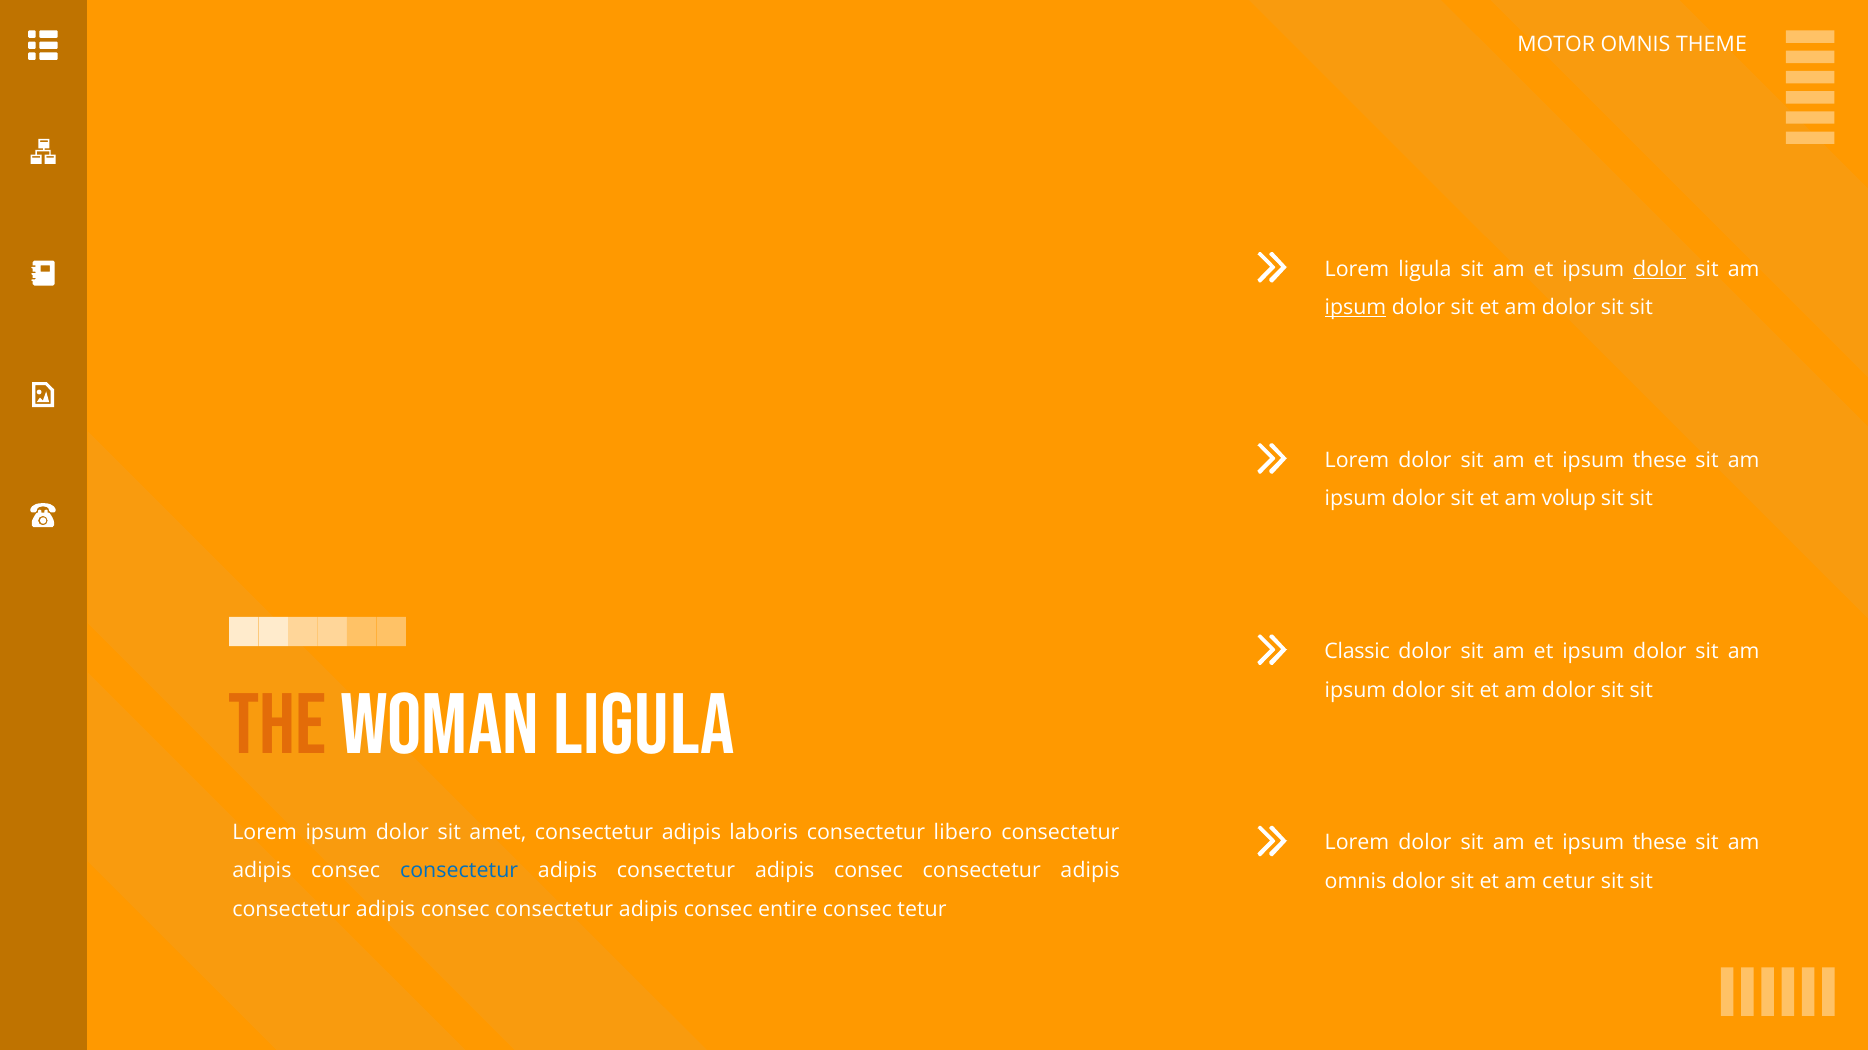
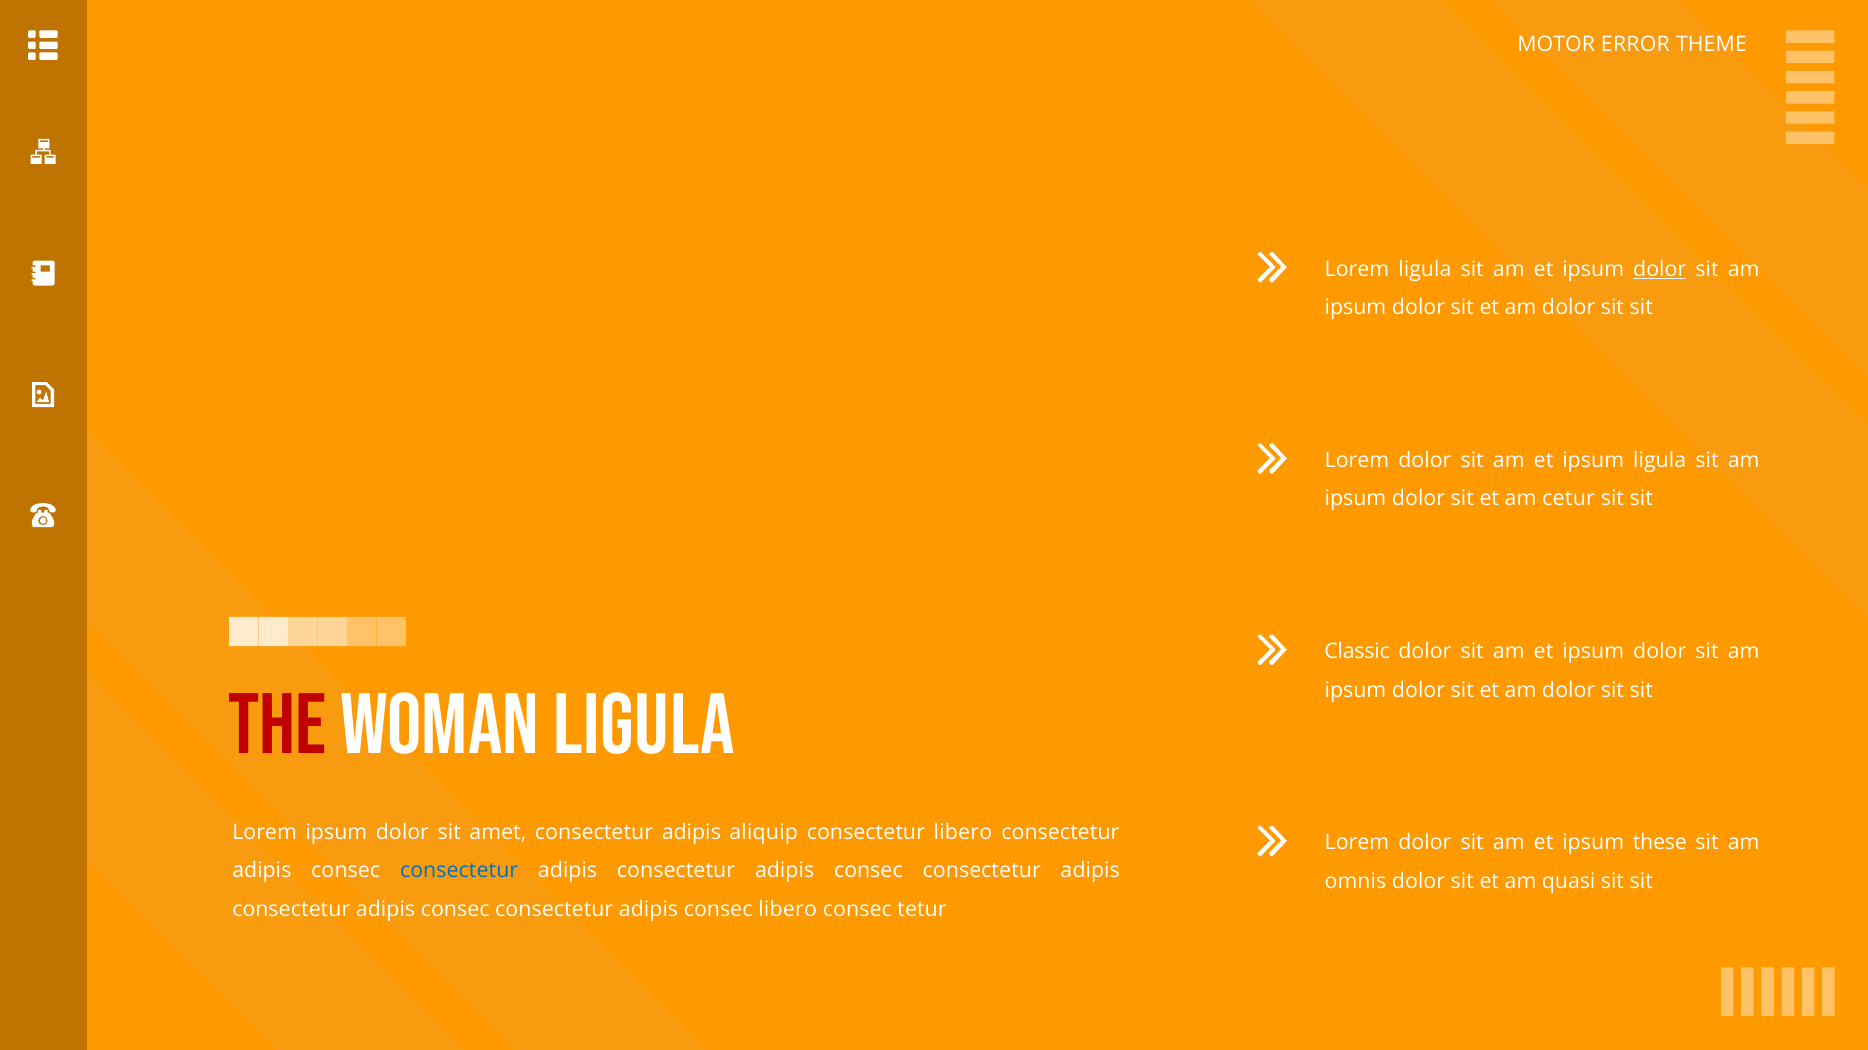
MOTOR OMNIS: OMNIS -> ERROR
ipsum at (1355, 308) underline: present -> none
these at (1660, 461): these -> ligula
volup: volup -> cetur
The colour: orange -> red
laboris: laboris -> aliquip
cetur: cetur -> quasi
consec entire: entire -> libero
